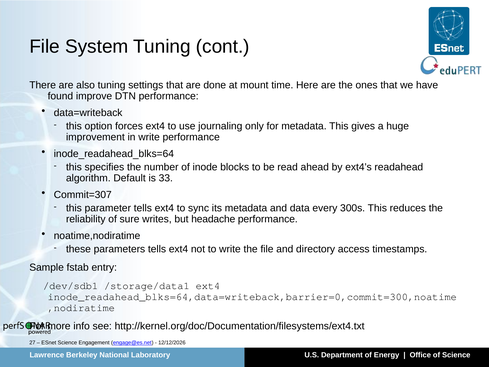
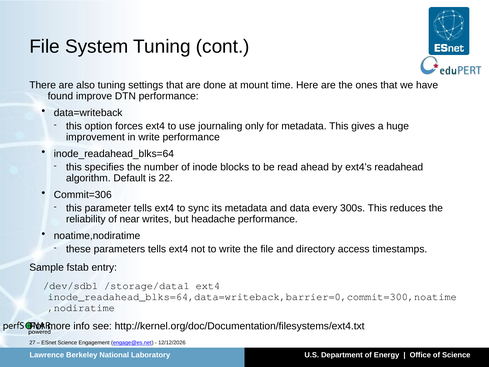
33: 33 -> 22
Commit=307: Commit=307 -> Commit=306
sure: sure -> near
